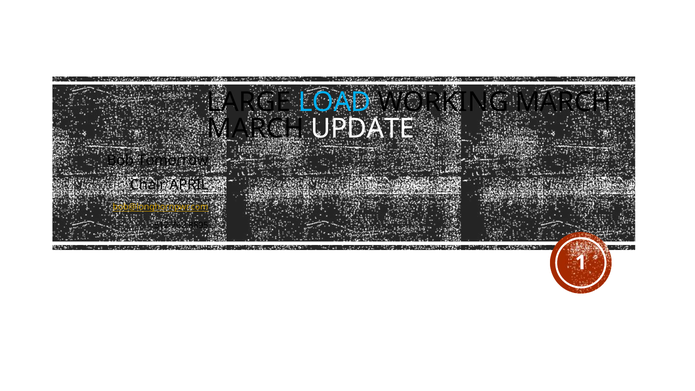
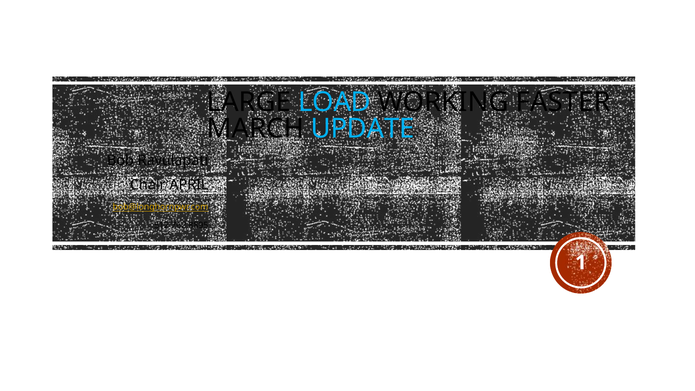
WORKING MARCH: MARCH -> FASTER
UPDATE colour: white -> light blue
Tomorrow: Tomorrow -> Ravulapati
